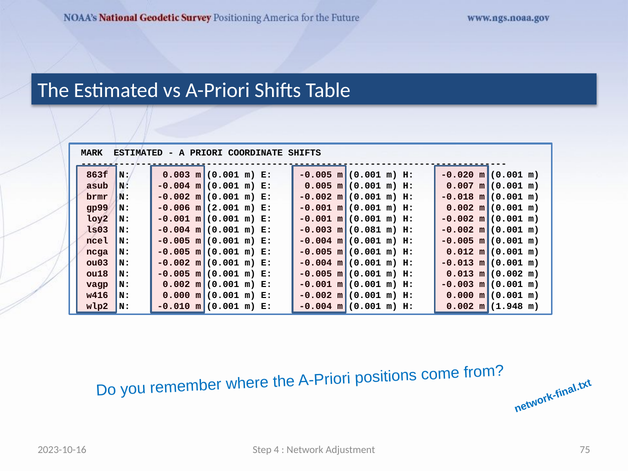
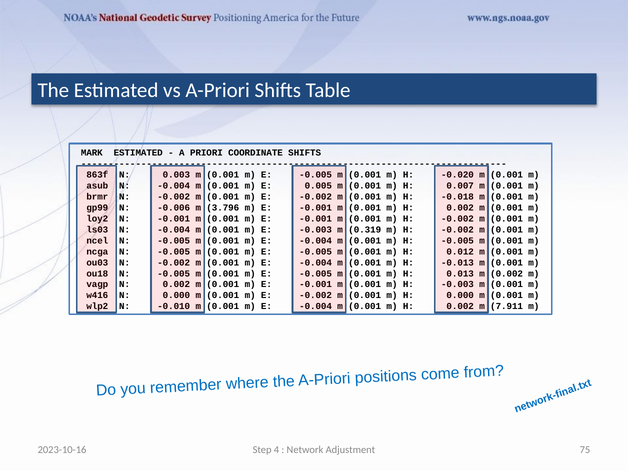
2.001: 2.001 -> 3.796
0.081: 0.081 -> 0.319
1.948: 1.948 -> 7.911
